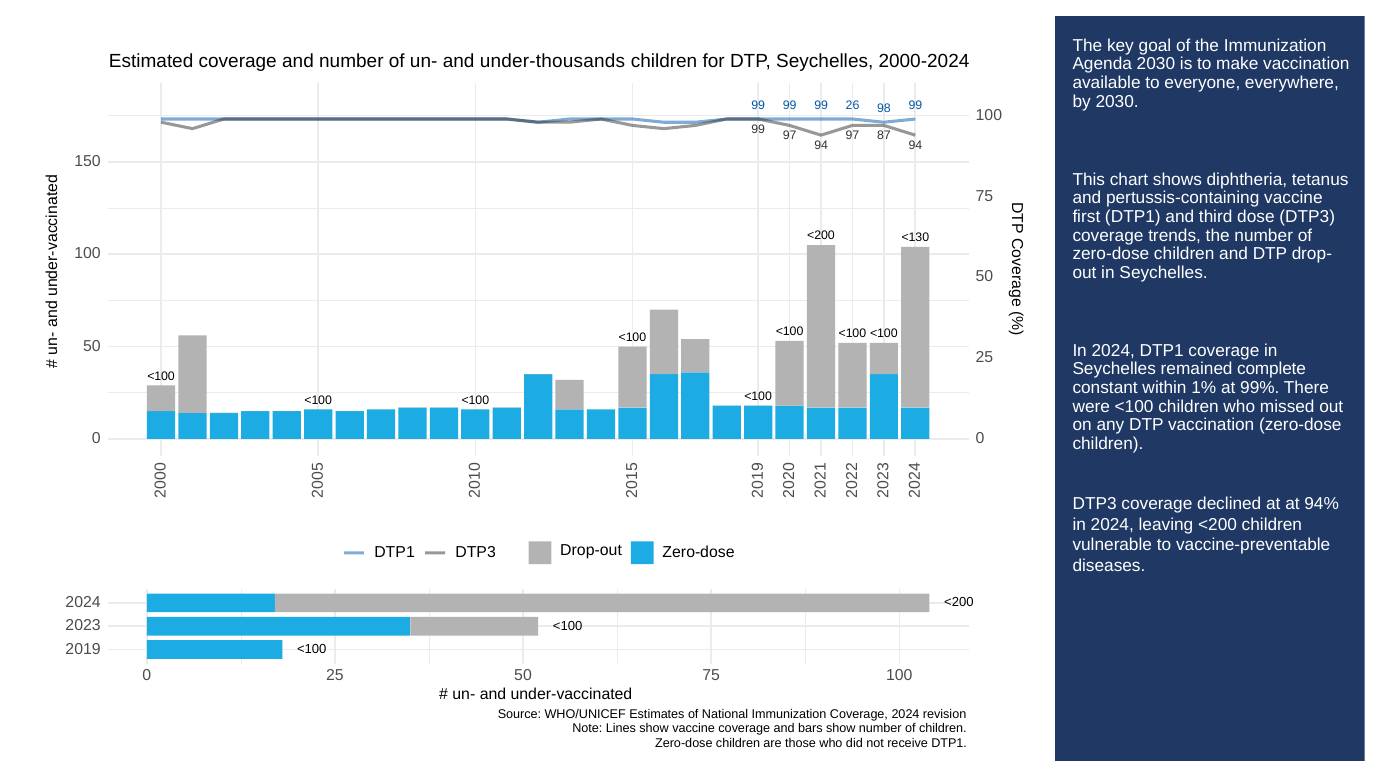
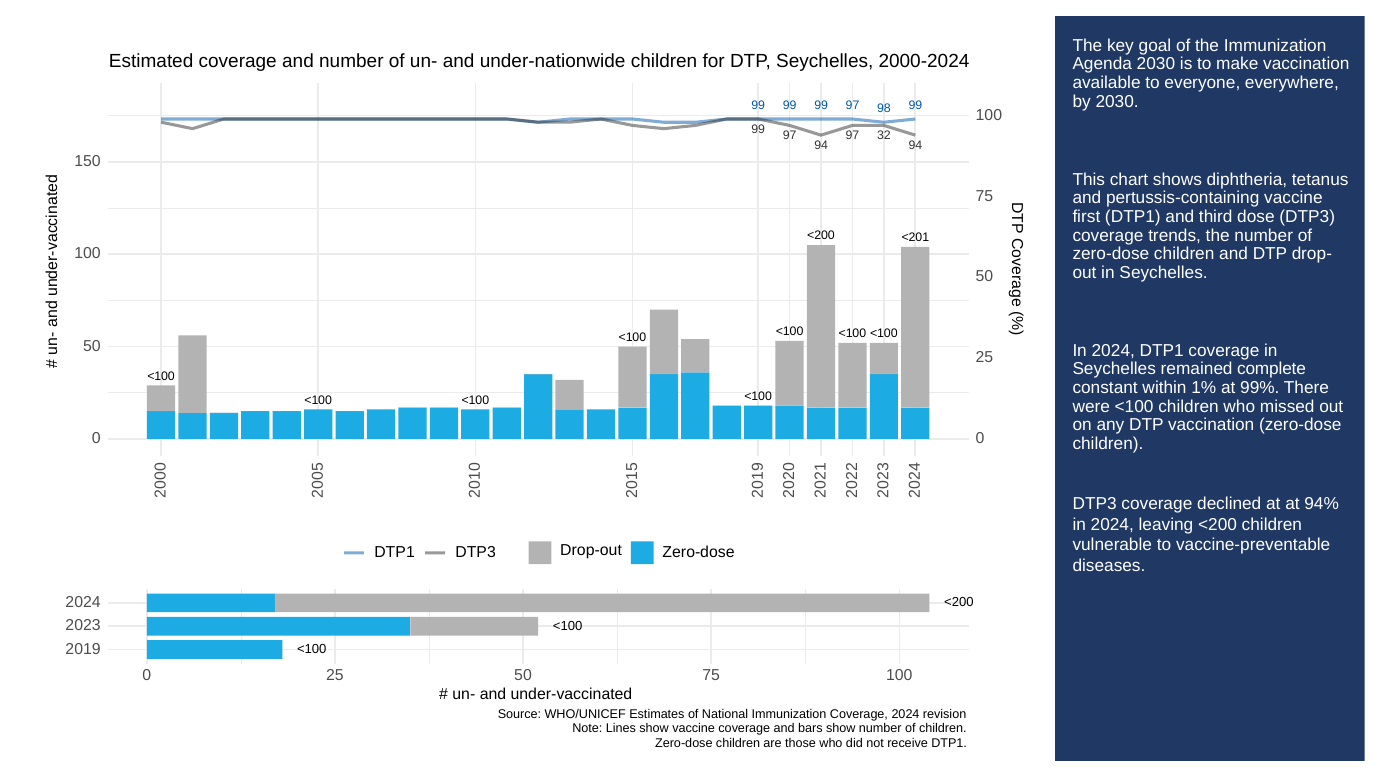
under-thousands: under-thousands -> under-nationwide
99 99 99 26: 26 -> 97
87: 87 -> 32
<130: <130 -> <201
